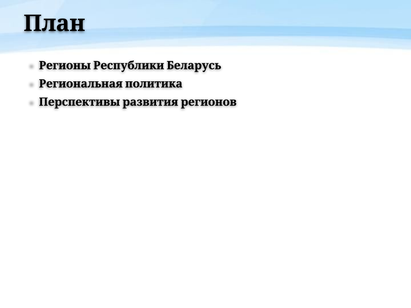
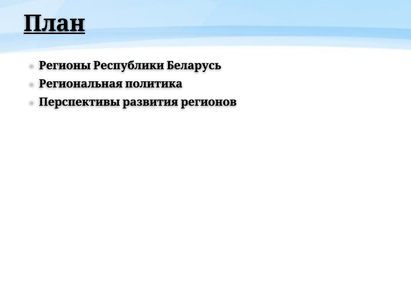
План underline: none -> present
